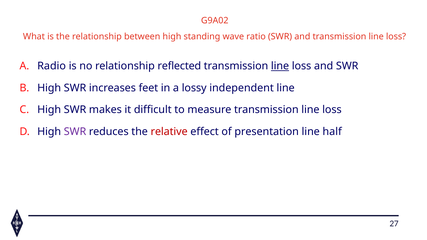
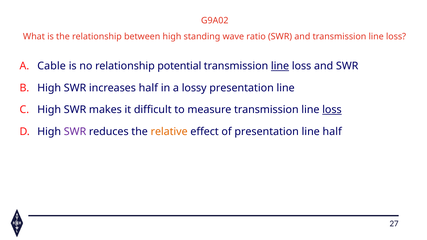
Radio: Radio -> Cable
reflected: reflected -> potential
increases feet: feet -> half
lossy independent: independent -> presentation
loss at (332, 110) underline: none -> present
relative colour: red -> orange
